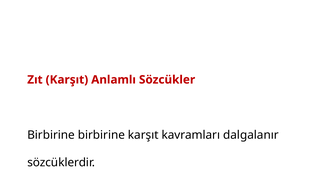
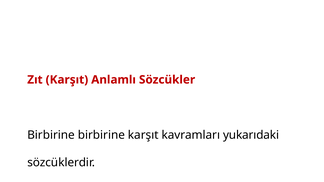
dalgalanır: dalgalanır -> yukarıdaki
